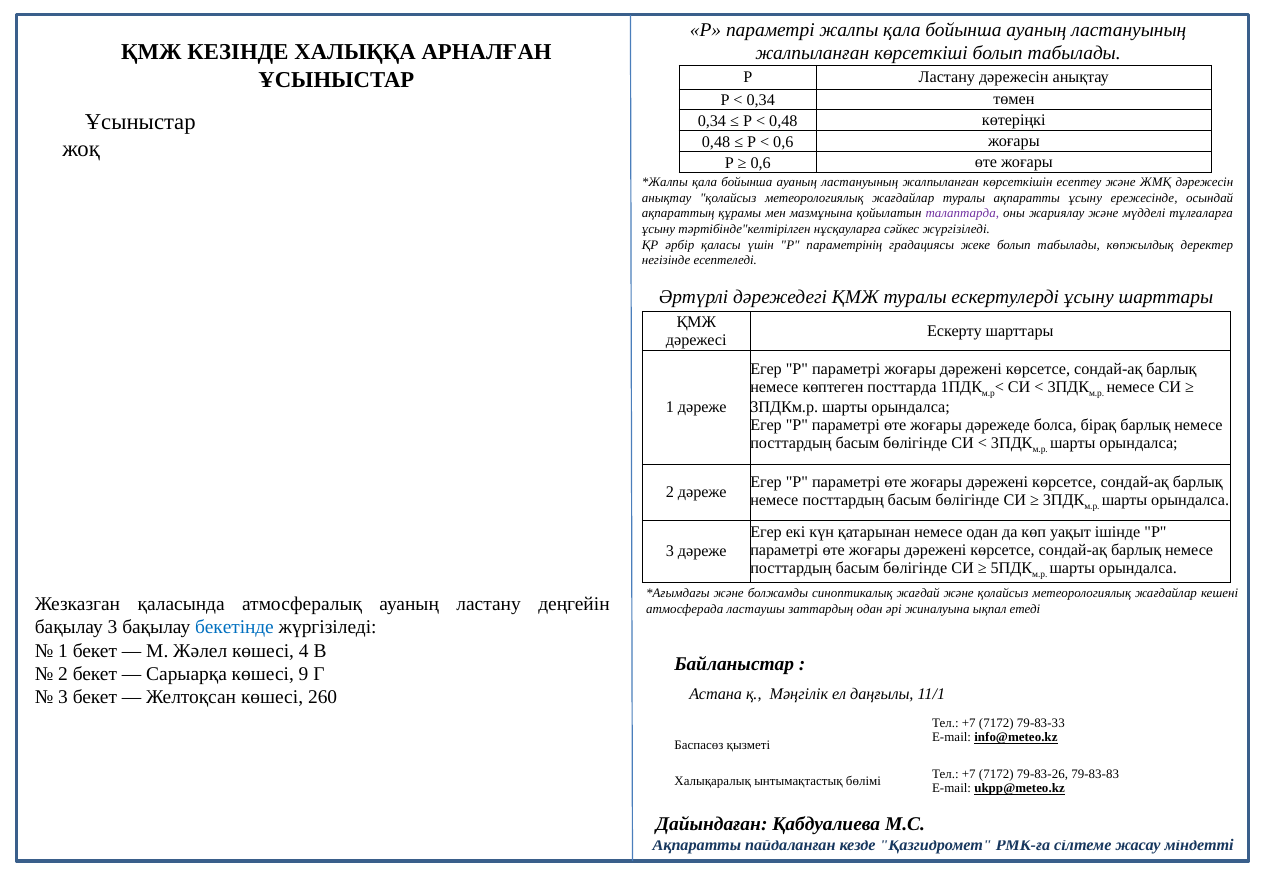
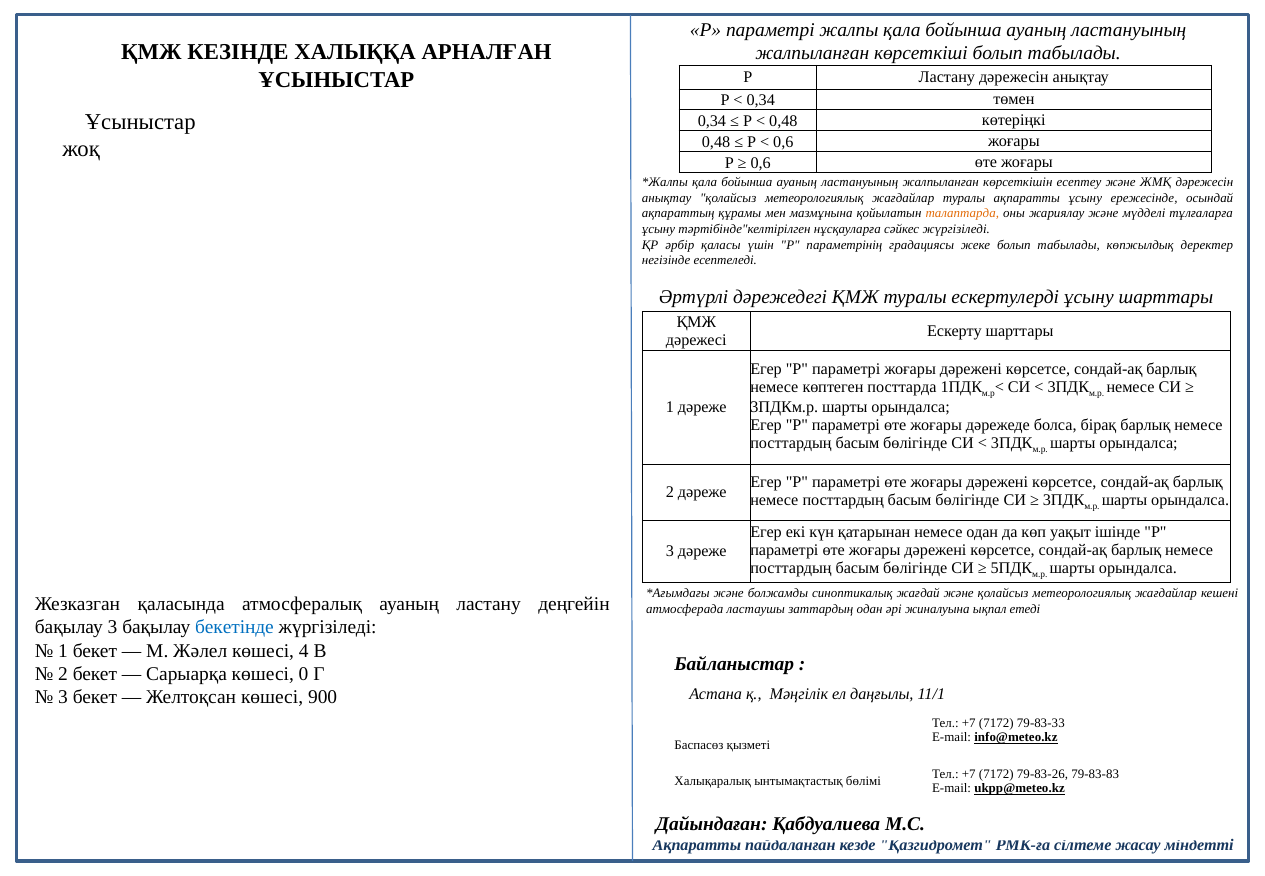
талаптарда colour: purple -> orange
9: 9 -> 0
260: 260 -> 900
